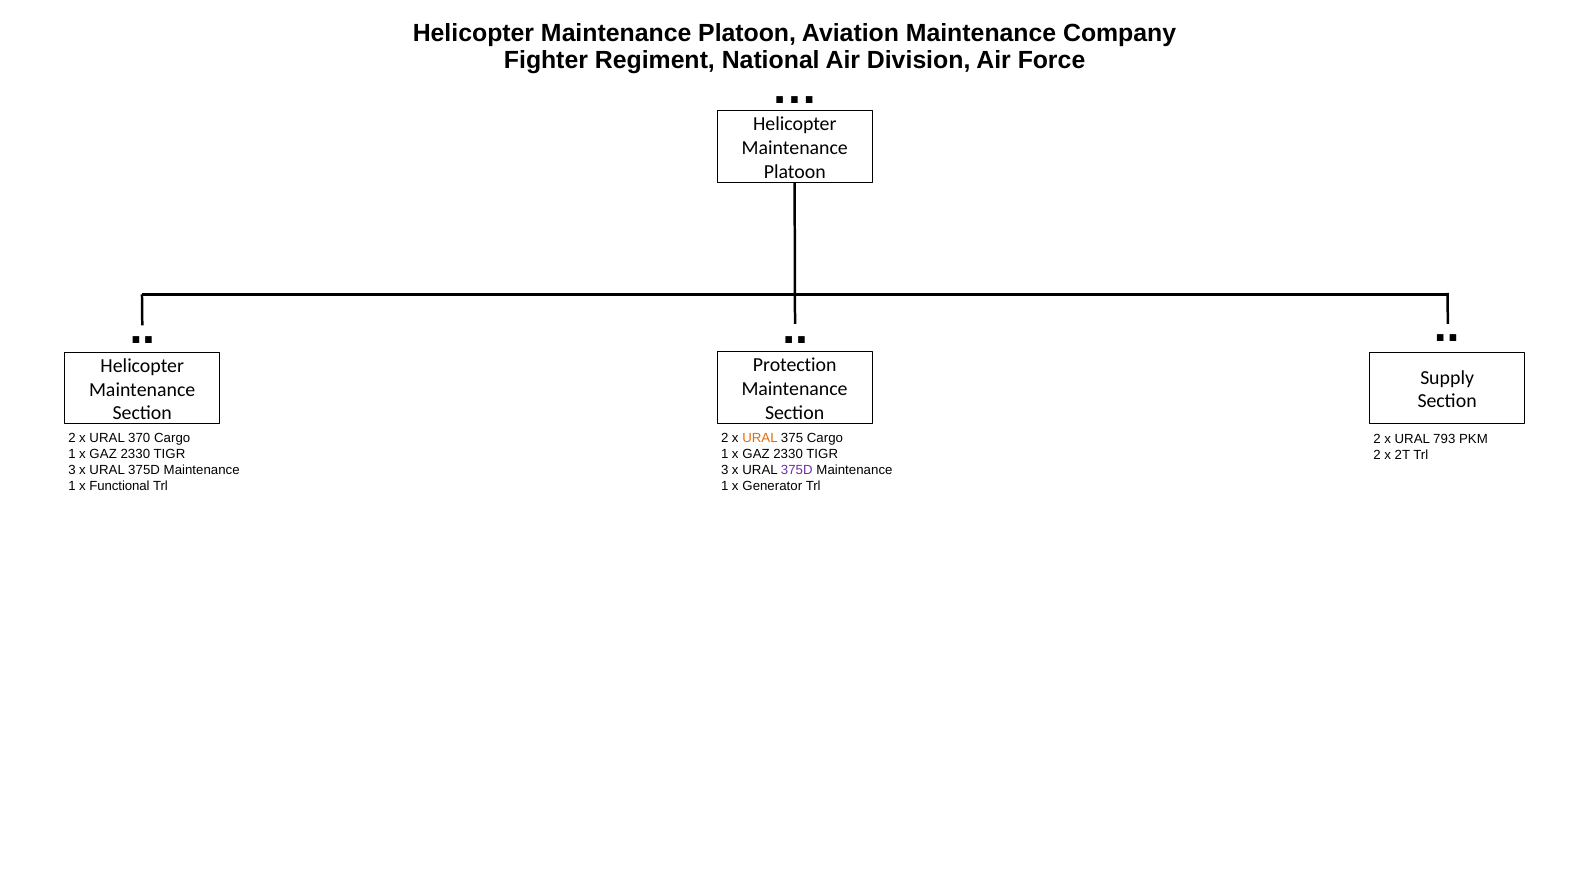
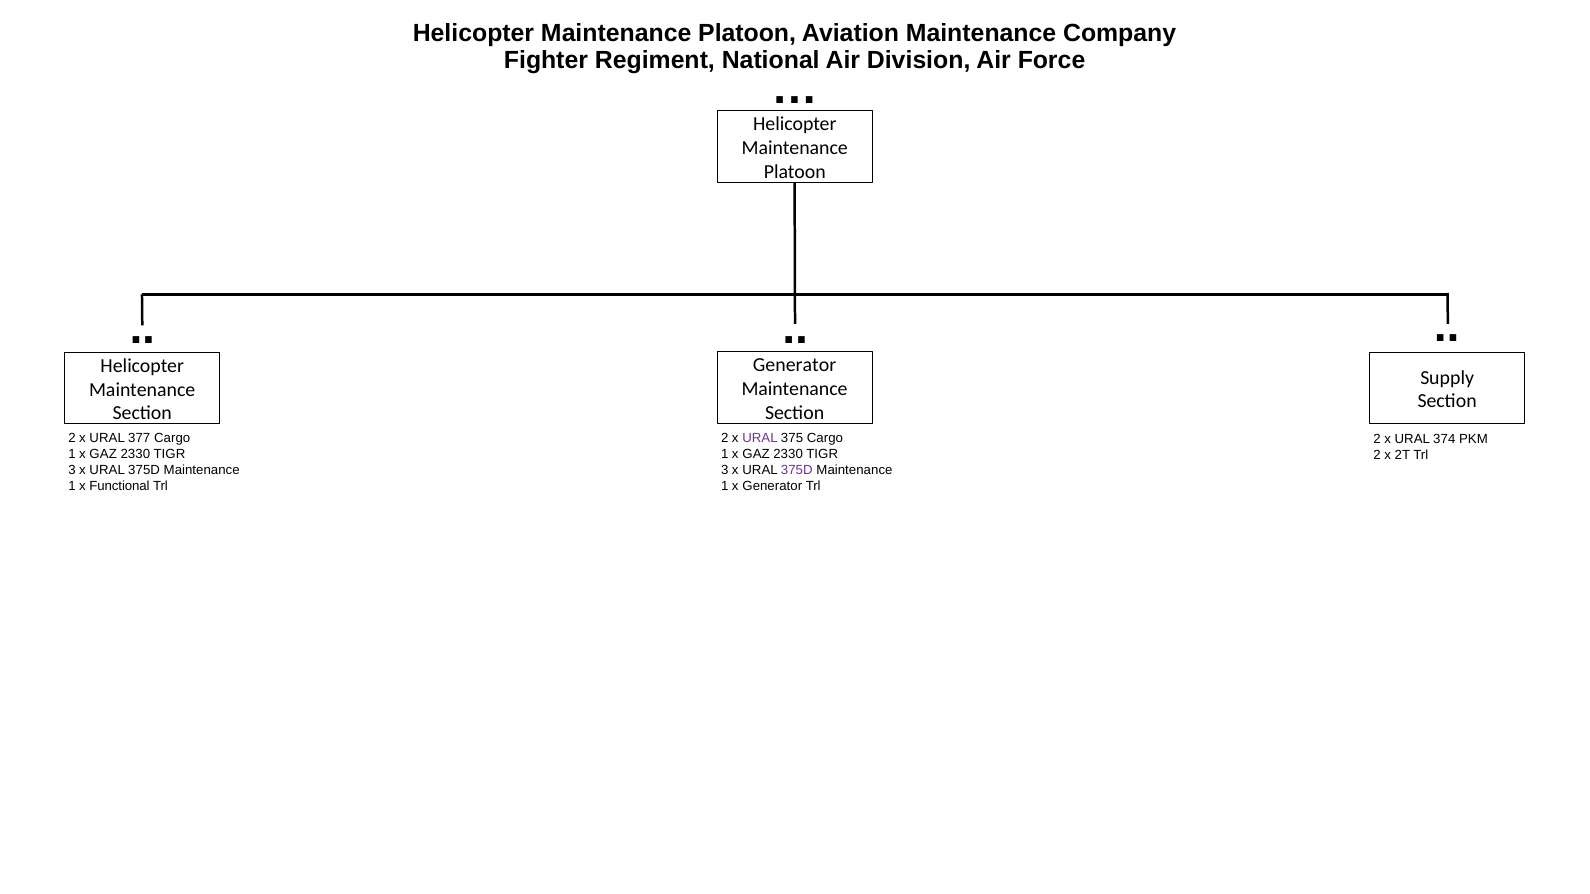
Protection at (795, 365): Protection -> Generator
URAL at (760, 438) colour: orange -> purple
370: 370 -> 377
793: 793 -> 374
